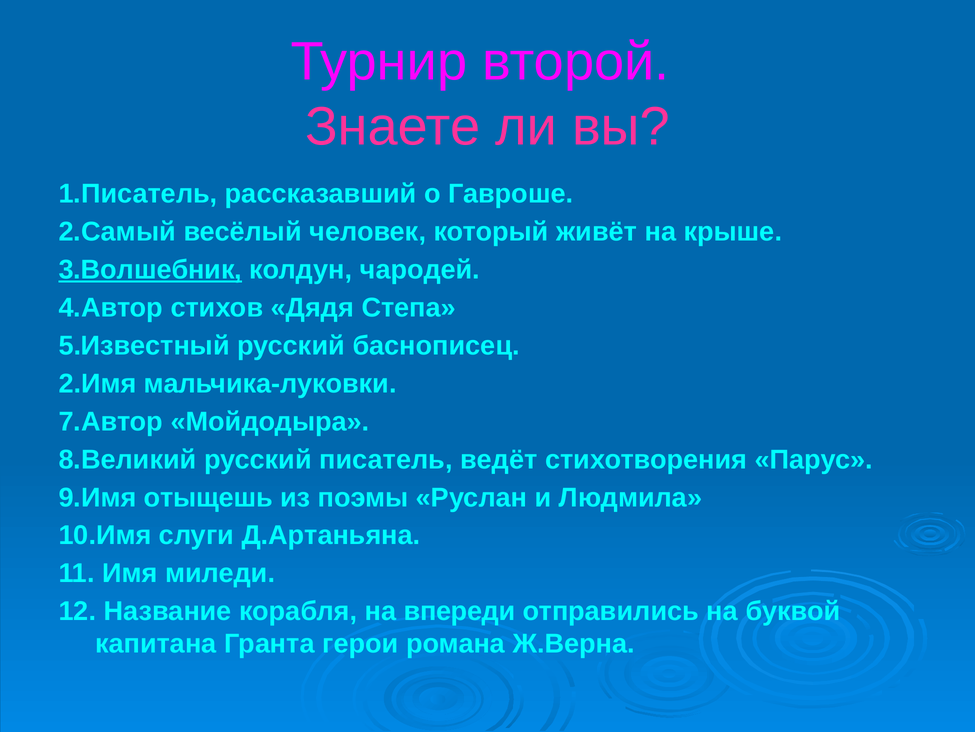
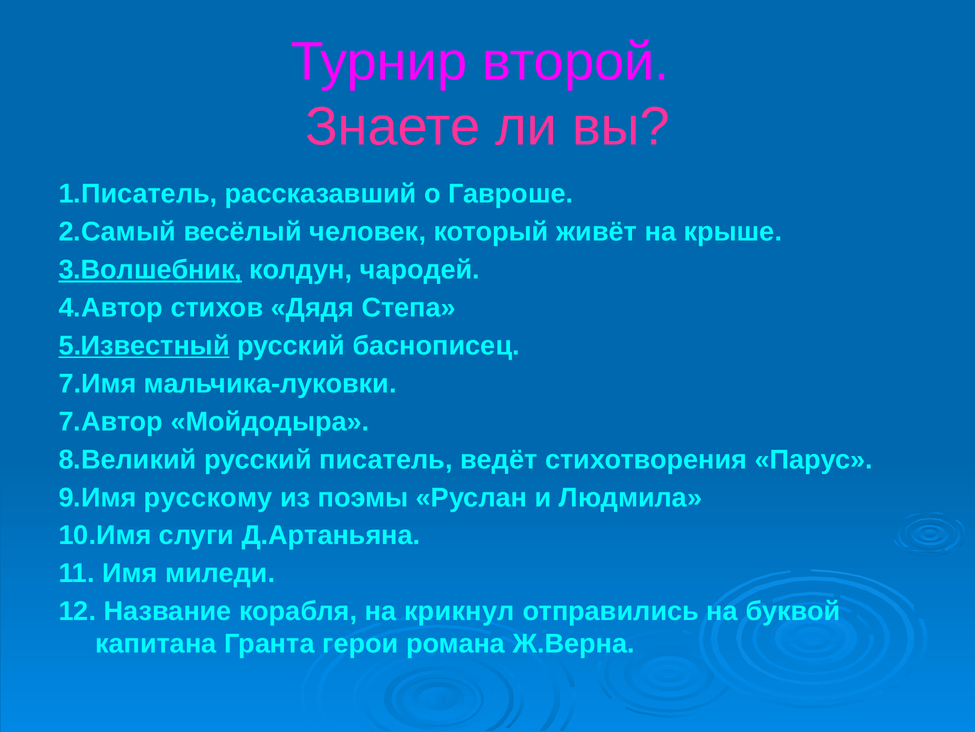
5.Известный underline: none -> present
2.Имя: 2.Имя -> 7.Имя
отыщешь: отыщешь -> русскому
впереди: впереди -> крикнул
